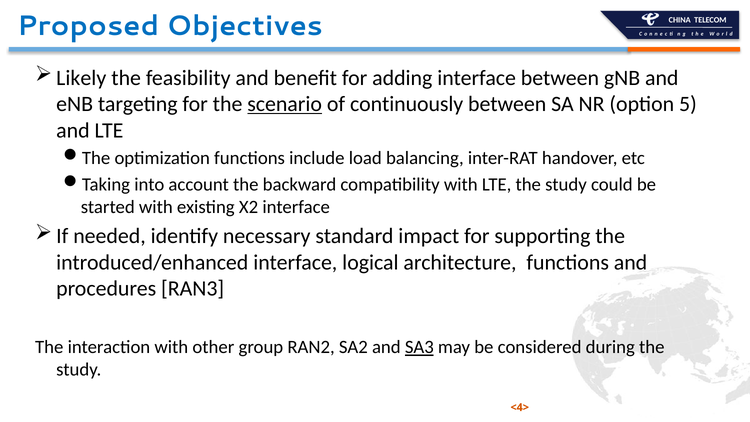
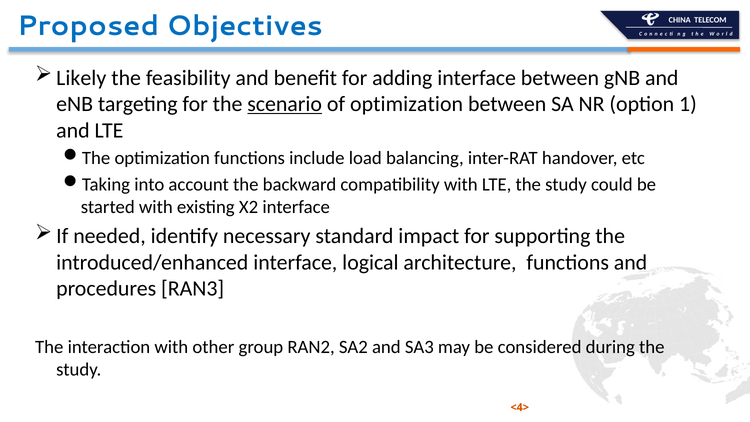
of continuously: continuously -> optimization
5: 5 -> 1
SA3 underline: present -> none
